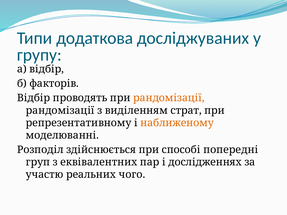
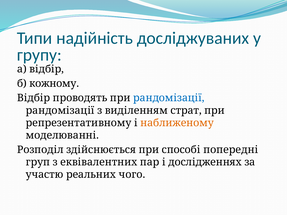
додаткова: додаткова -> надійність
факторів: факторів -> кожному
рандомізації at (169, 98) colour: orange -> blue
